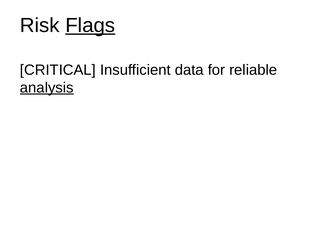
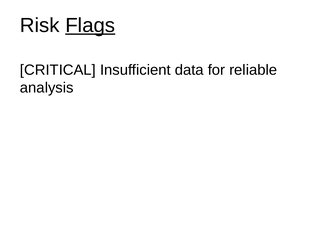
analysis underline: present -> none
